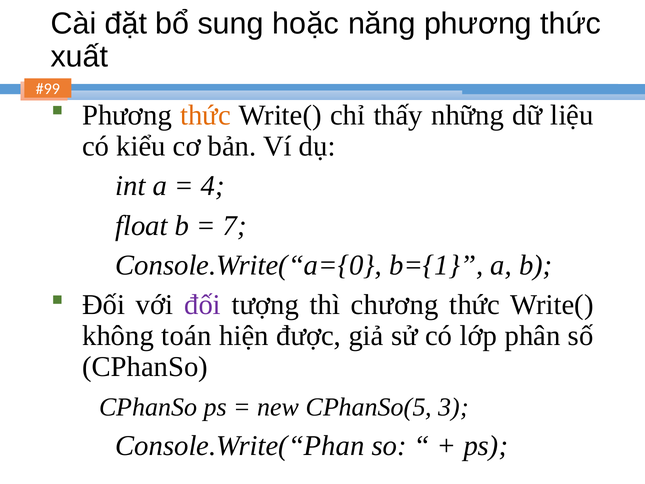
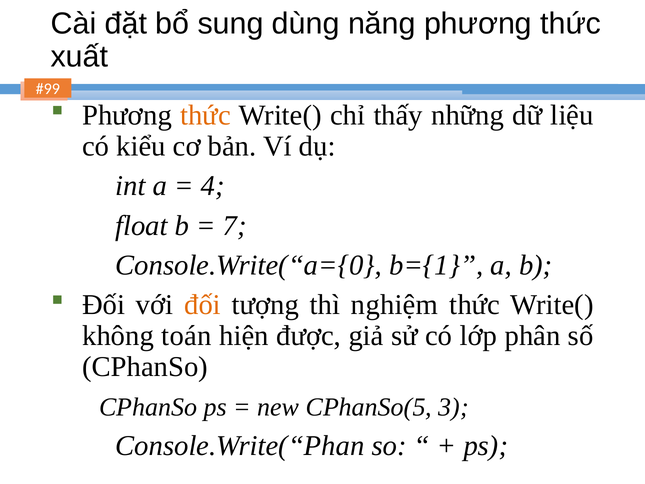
hoặc: hoặc -> dùng
đối at (202, 305) colour: purple -> orange
chương: chương -> nghiệm
